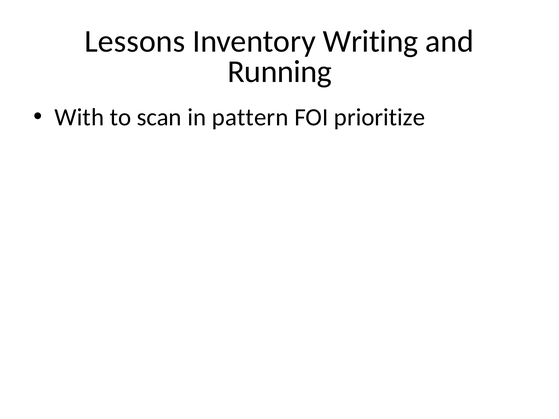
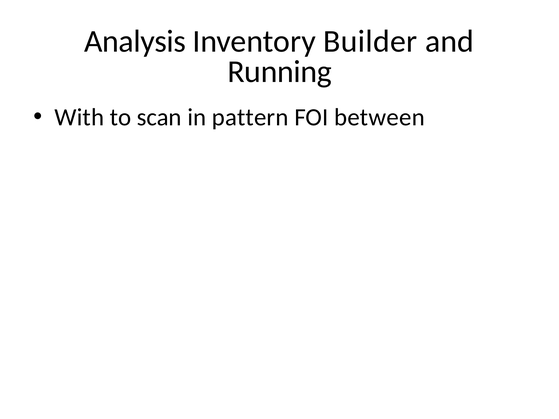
Lessons: Lessons -> Analysis
Writing: Writing -> Builder
prioritize: prioritize -> between
